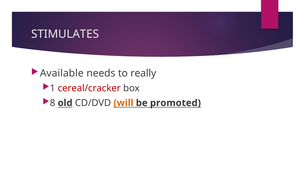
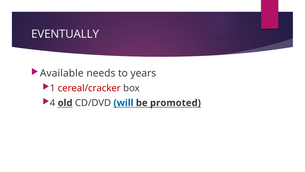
STIMULATES: STIMULATES -> EVENTUALLY
really: really -> years
8: 8 -> 4
will colour: orange -> blue
